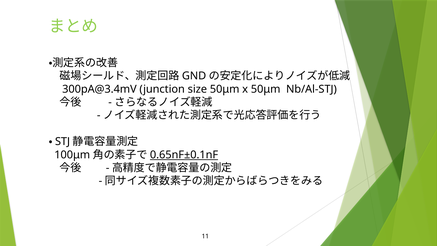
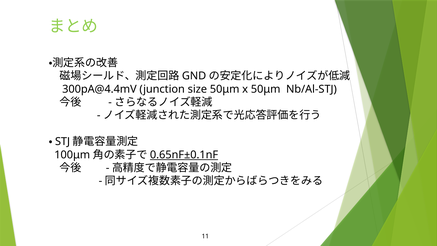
300pA@3.4mV: 300pA@3.4mV -> 300pA@4.4mV
